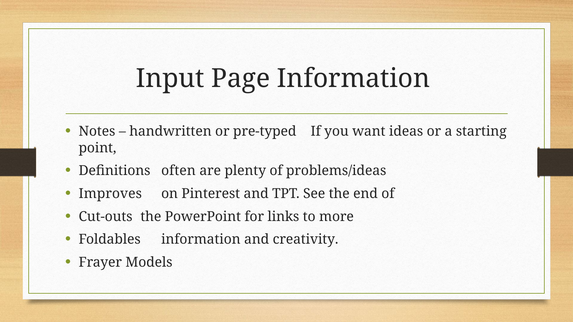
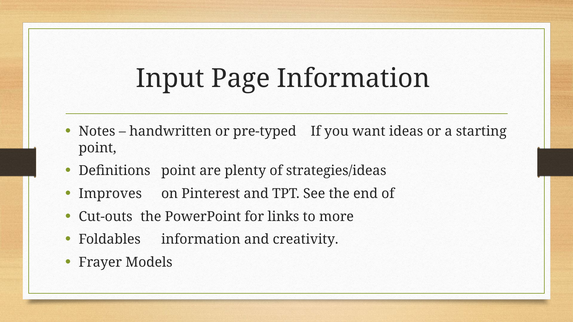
Definitions often: often -> point
problems/ideas: problems/ideas -> strategies/ideas
